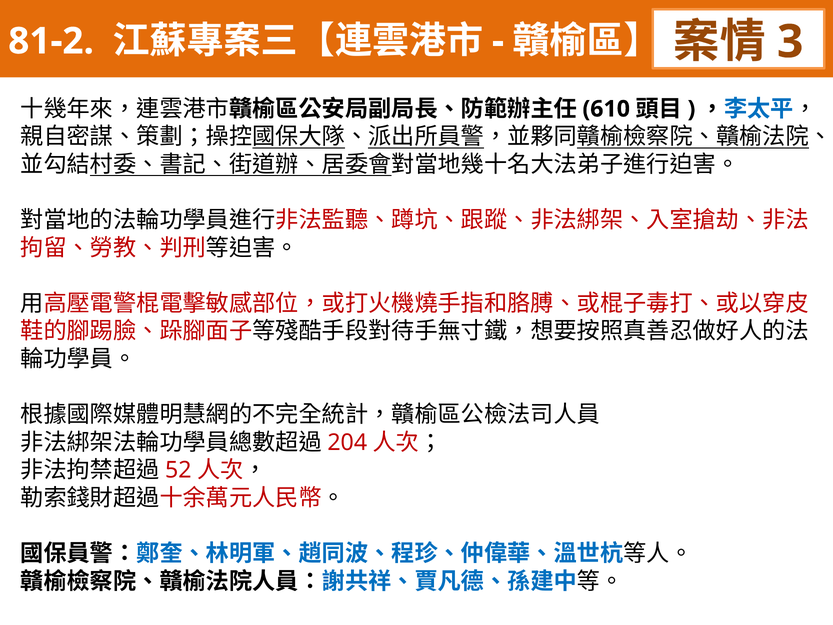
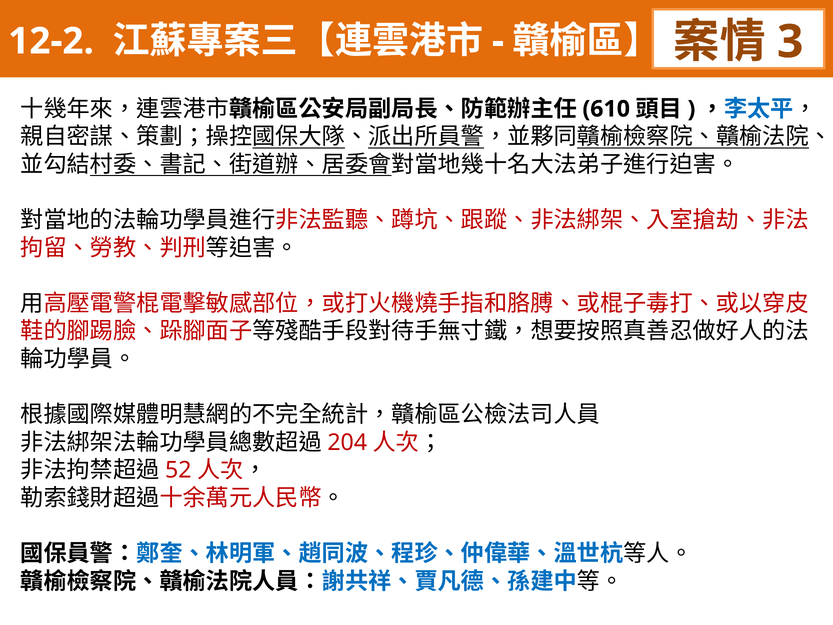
81-2: 81-2 -> 12-2
